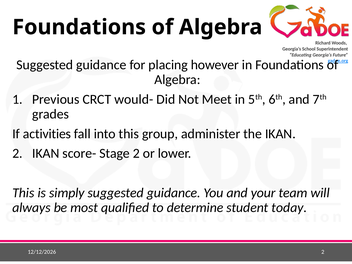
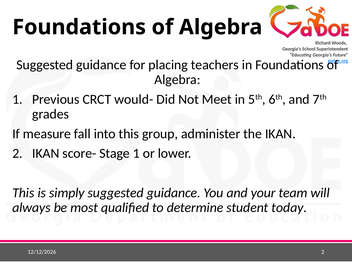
however: however -> teachers
activities: activities -> measure
Stage 2: 2 -> 1
